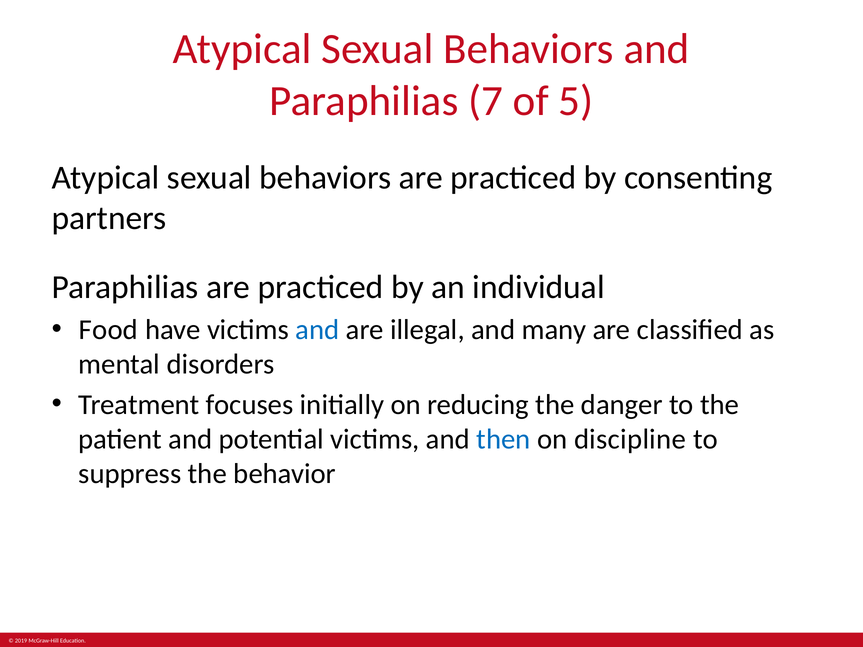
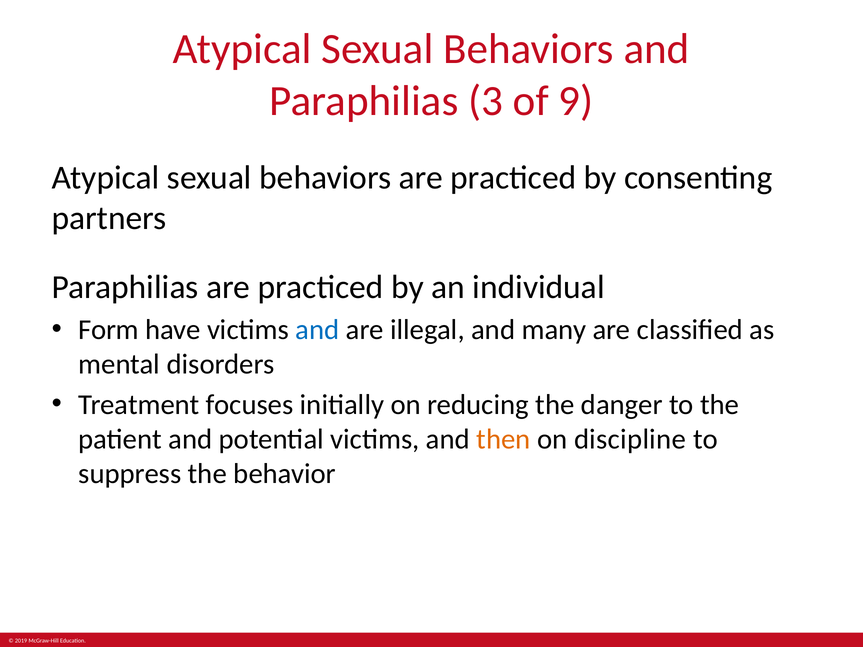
7: 7 -> 3
5: 5 -> 9
Food: Food -> Form
then colour: blue -> orange
